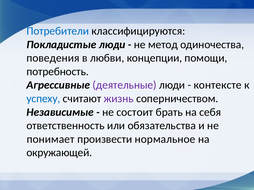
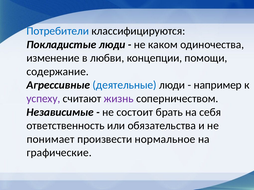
метод: метод -> каком
поведения: поведения -> изменение
потребность: потребность -> содержание
деятельные colour: purple -> blue
контексте: контексте -> например
успеху colour: blue -> purple
окружающей: окружающей -> графические
